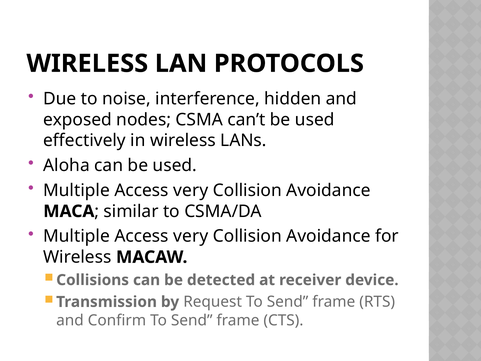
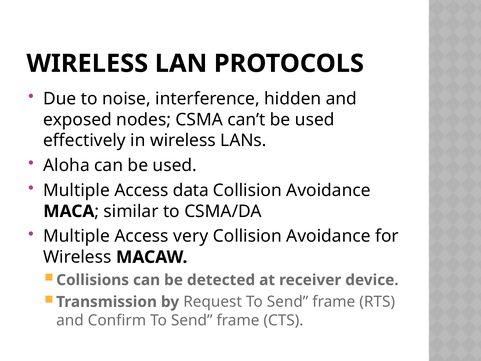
very at (191, 190): very -> data
